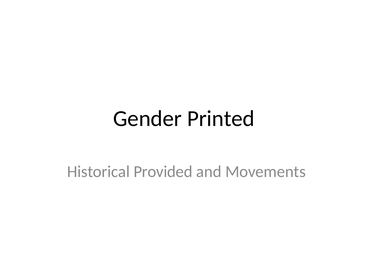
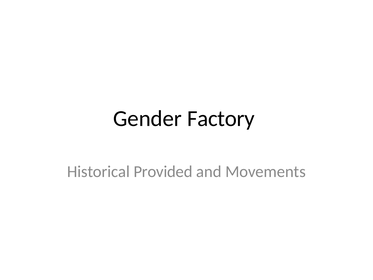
Printed: Printed -> Factory
